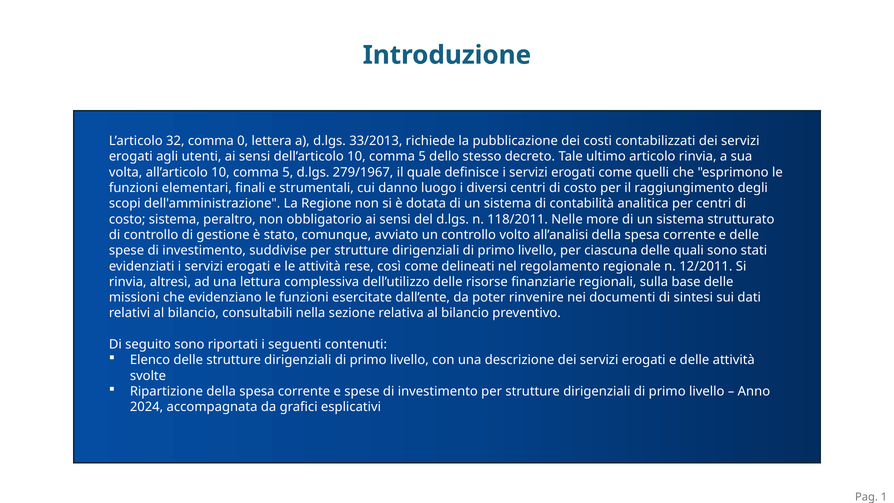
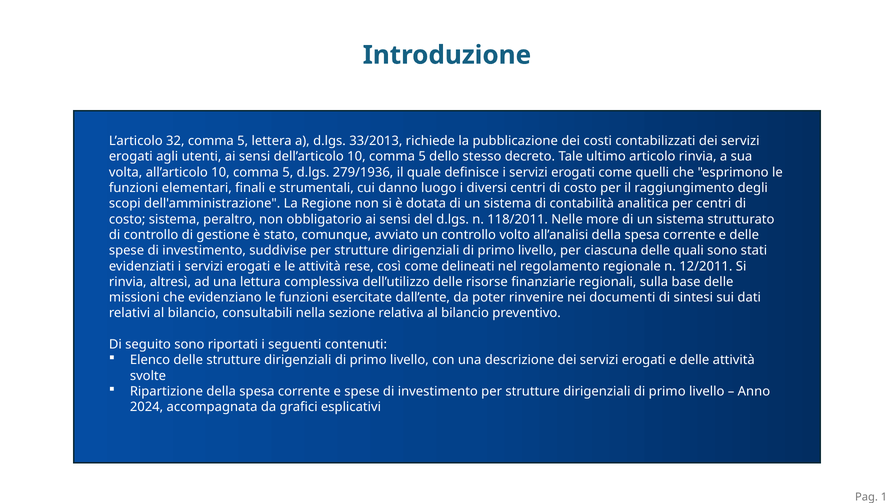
32 comma 0: 0 -> 5
279/1967: 279/1967 -> 279/1936
